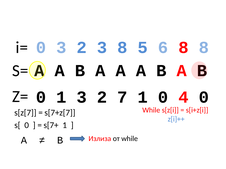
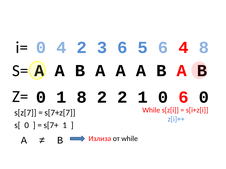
0 3: 3 -> 4
3 8: 8 -> 6
6 8: 8 -> 4
1 3: 3 -> 8
2 7: 7 -> 2
0 4: 4 -> 6
